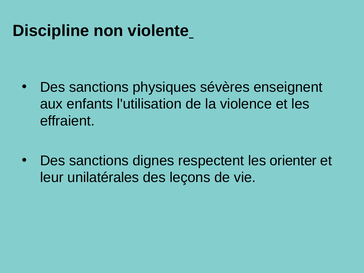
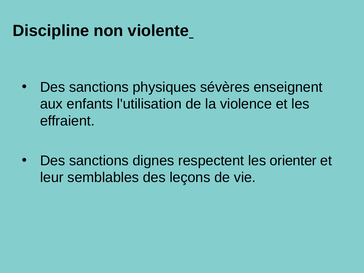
unilatérales: unilatérales -> semblables
